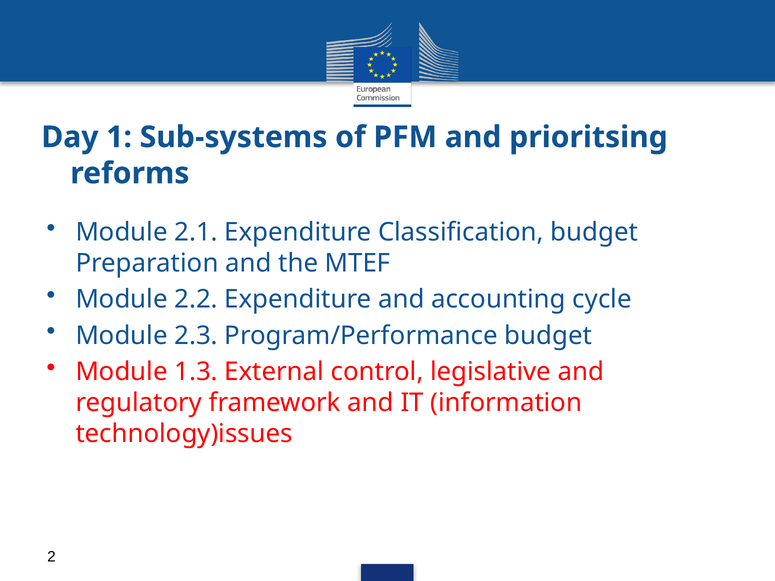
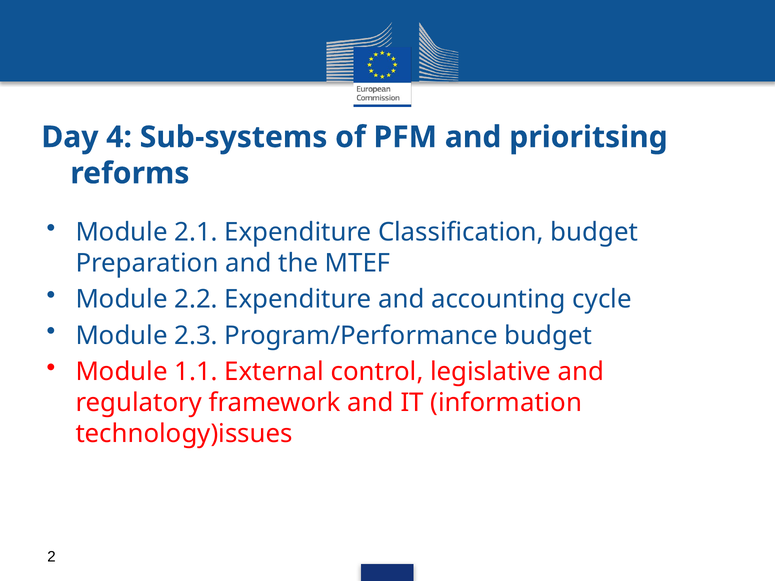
1: 1 -> 4
1.3: 1.3 -> 1.1
